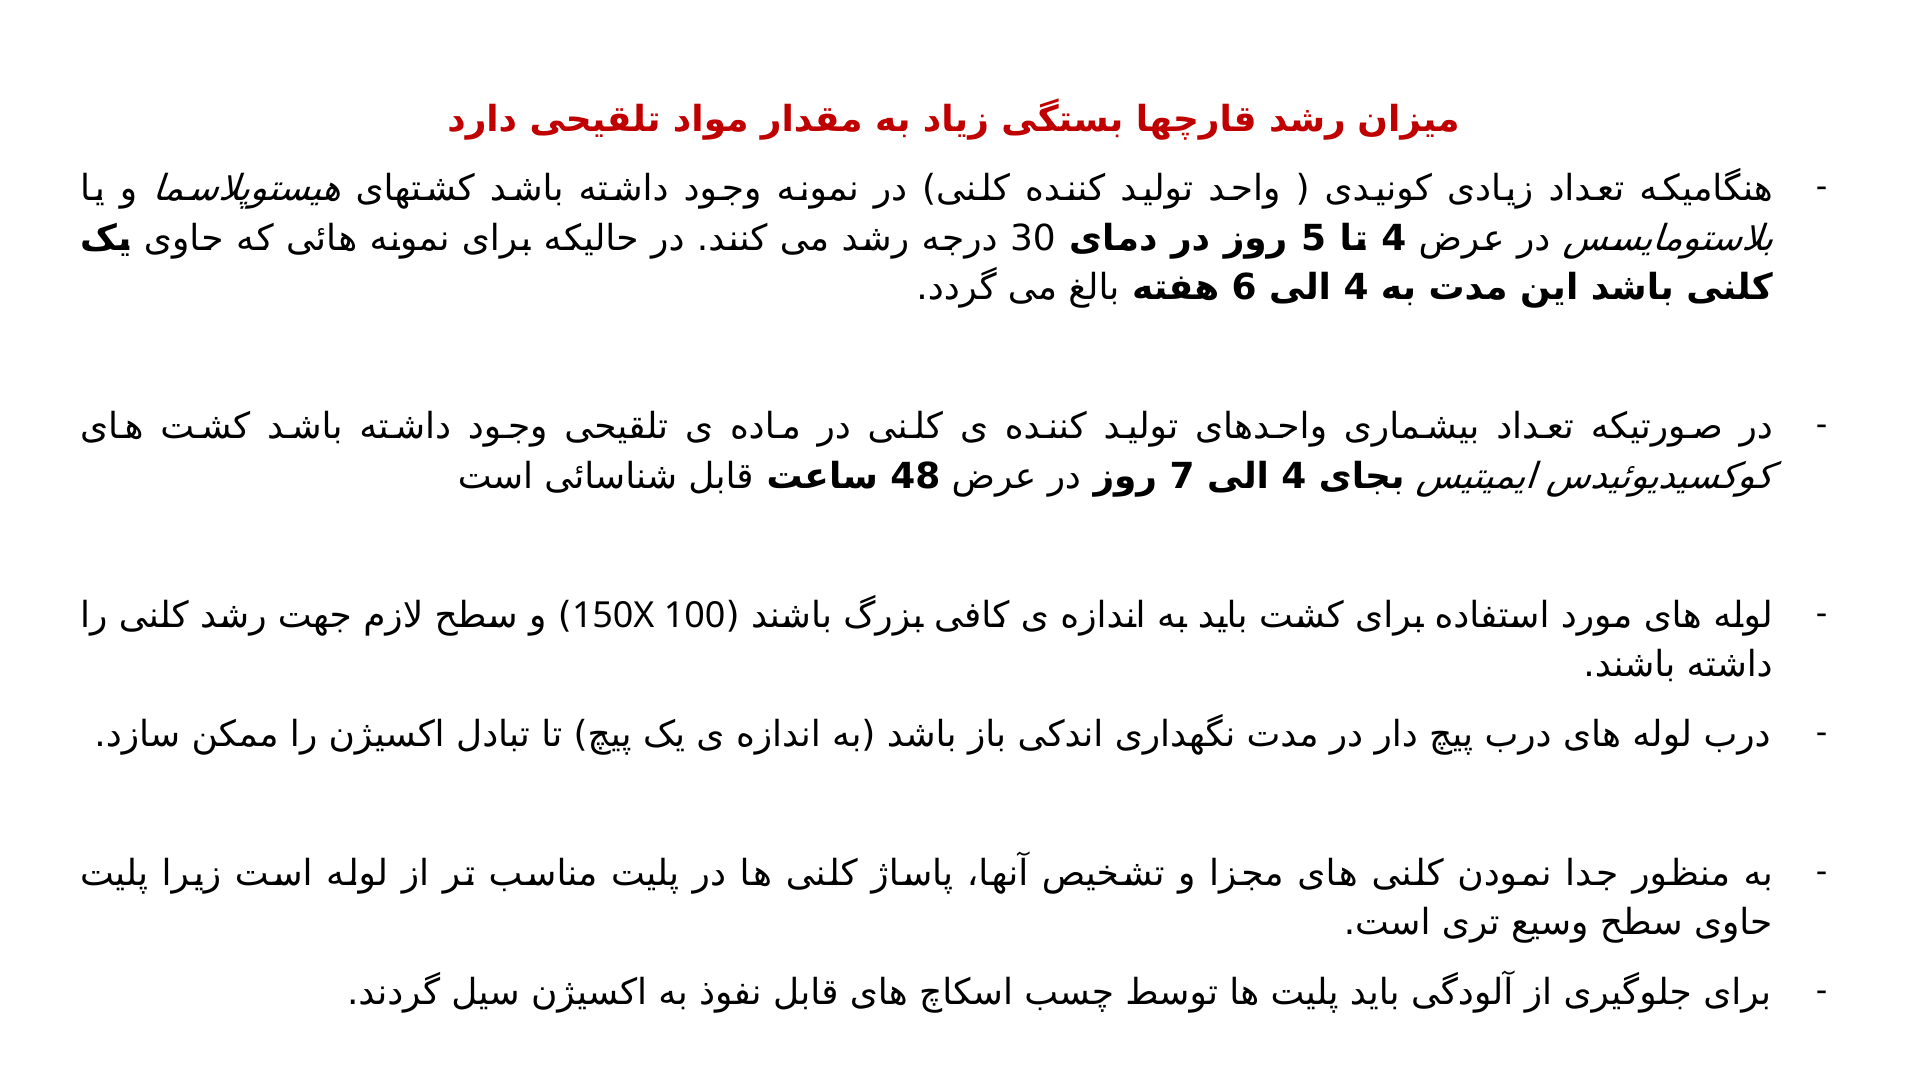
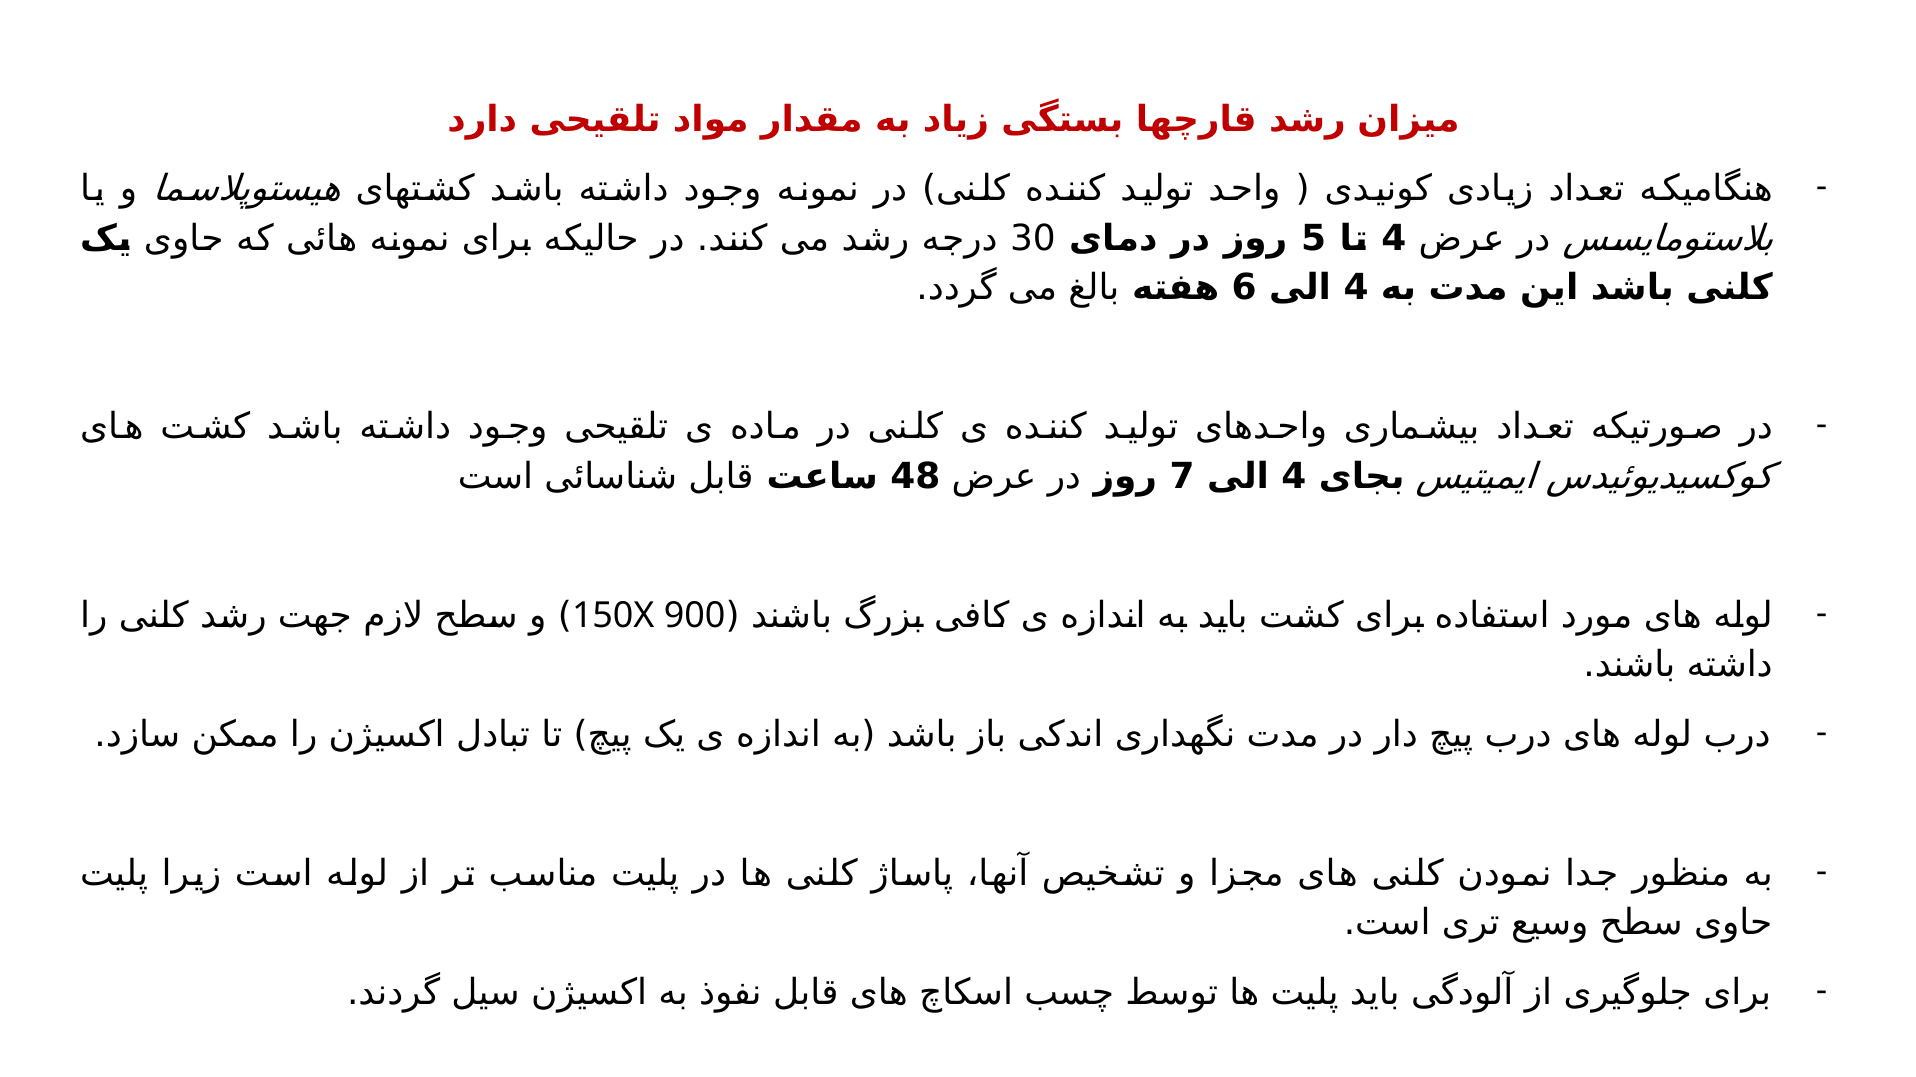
100: 100 -> 900
